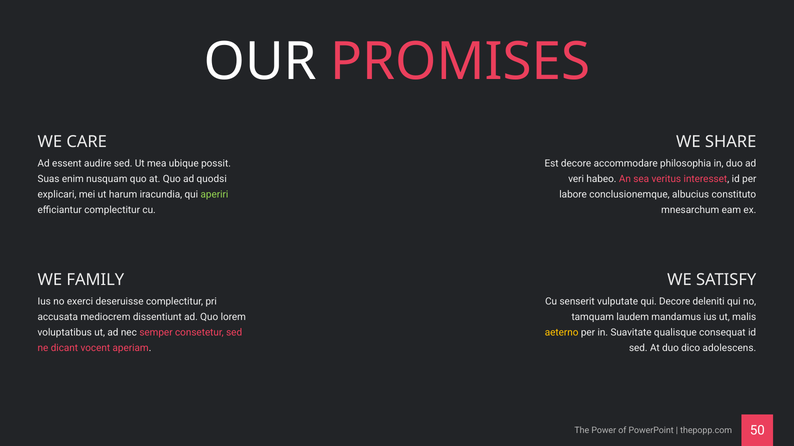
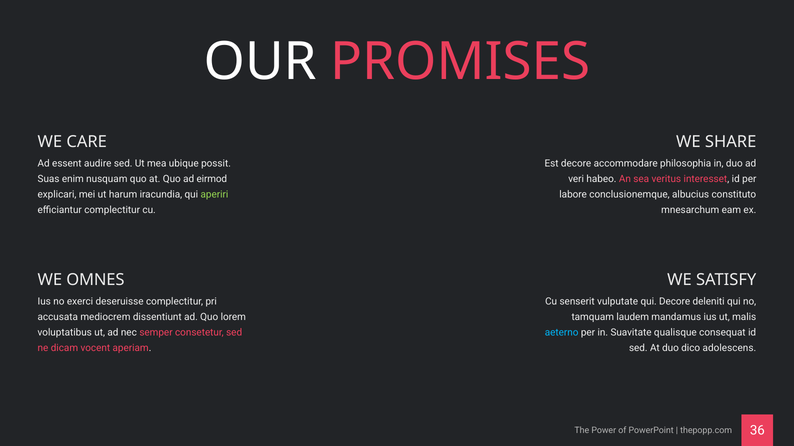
quodsi: quodsi -> eirmod
FAMILY: FAMILY -> OMNES
aeterno colour: yellow -> light blue
dicant: dicant -> dicam
50: 50 -> 36
